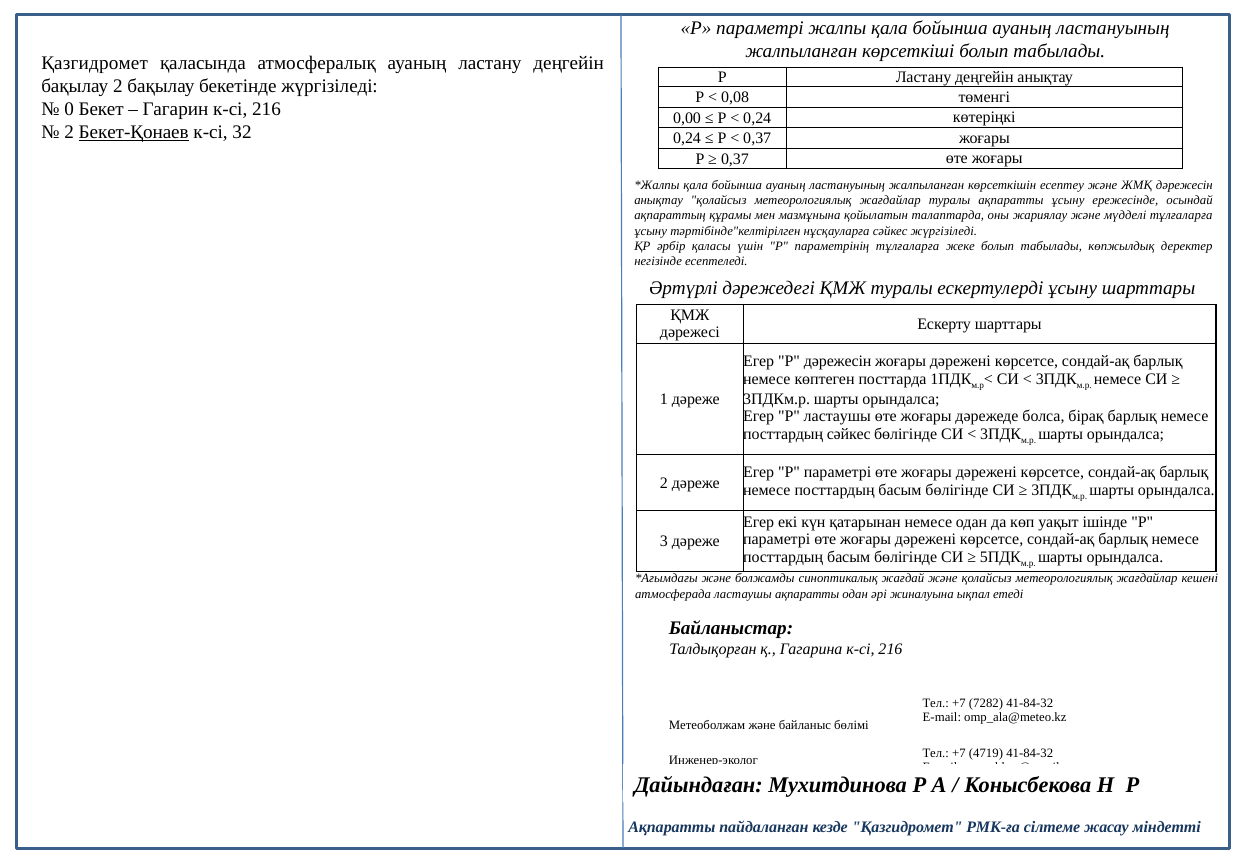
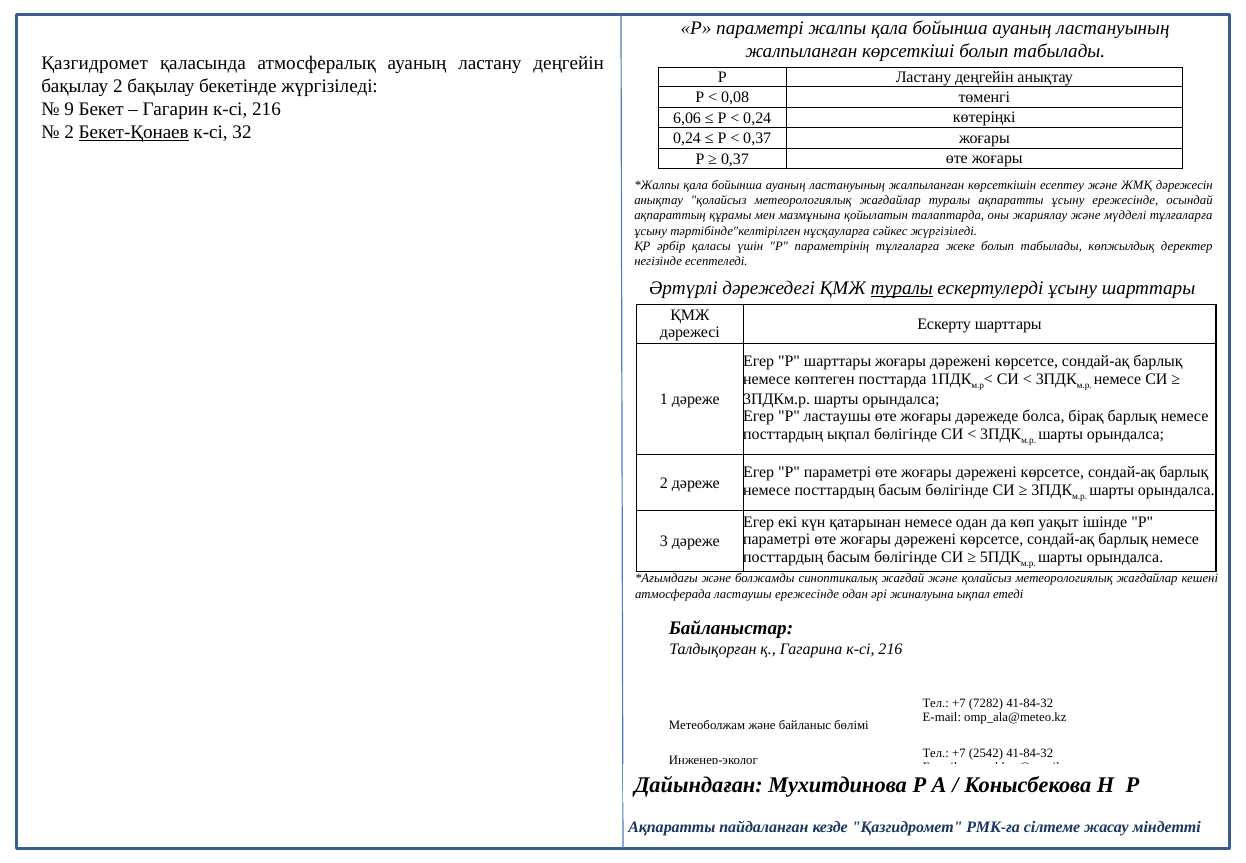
0: 0 -> 9
0,00: 0,00 -> 6,06
туралы at (902, 288) underline: none -> present
Р дәрежесін: дәрежесін -> шарттары
посттардың сәйкес: сәйкес -> ықпал
ластаушы ақпаратты: ақпаратты -> ережесінде
4719: 4719 -> 2542
